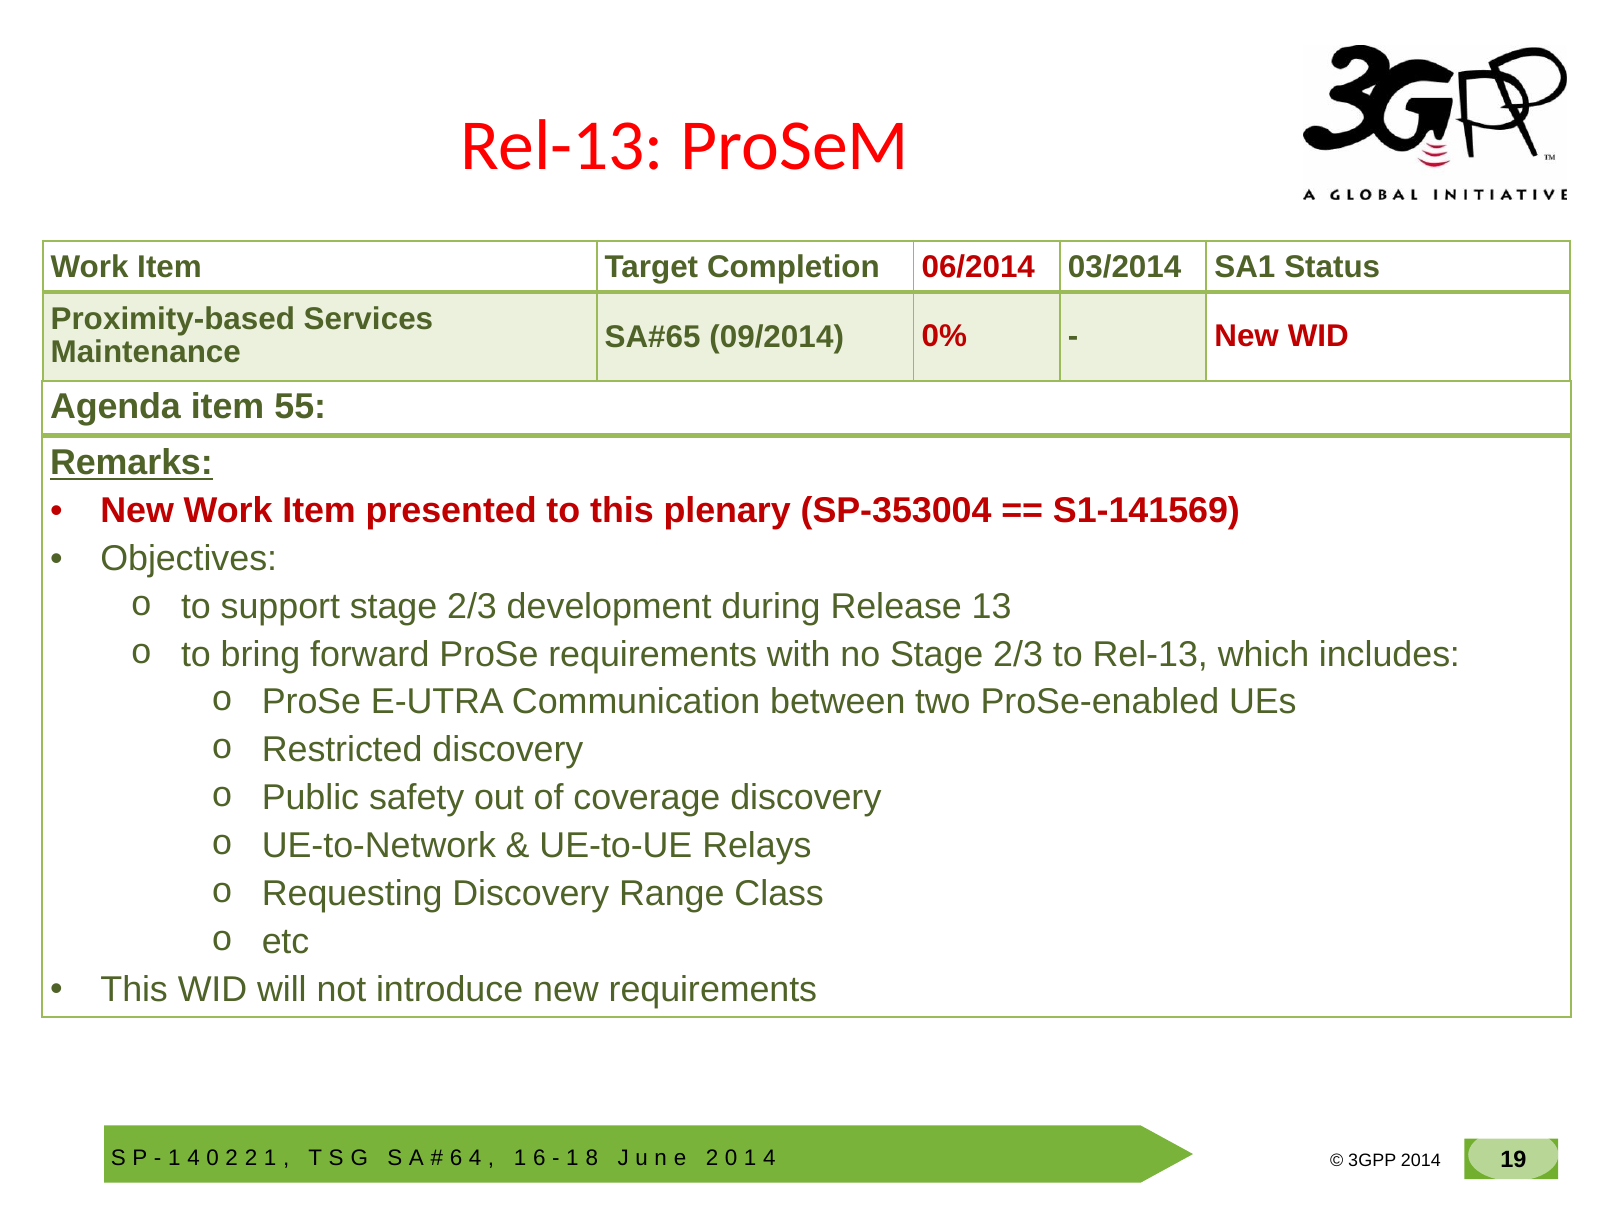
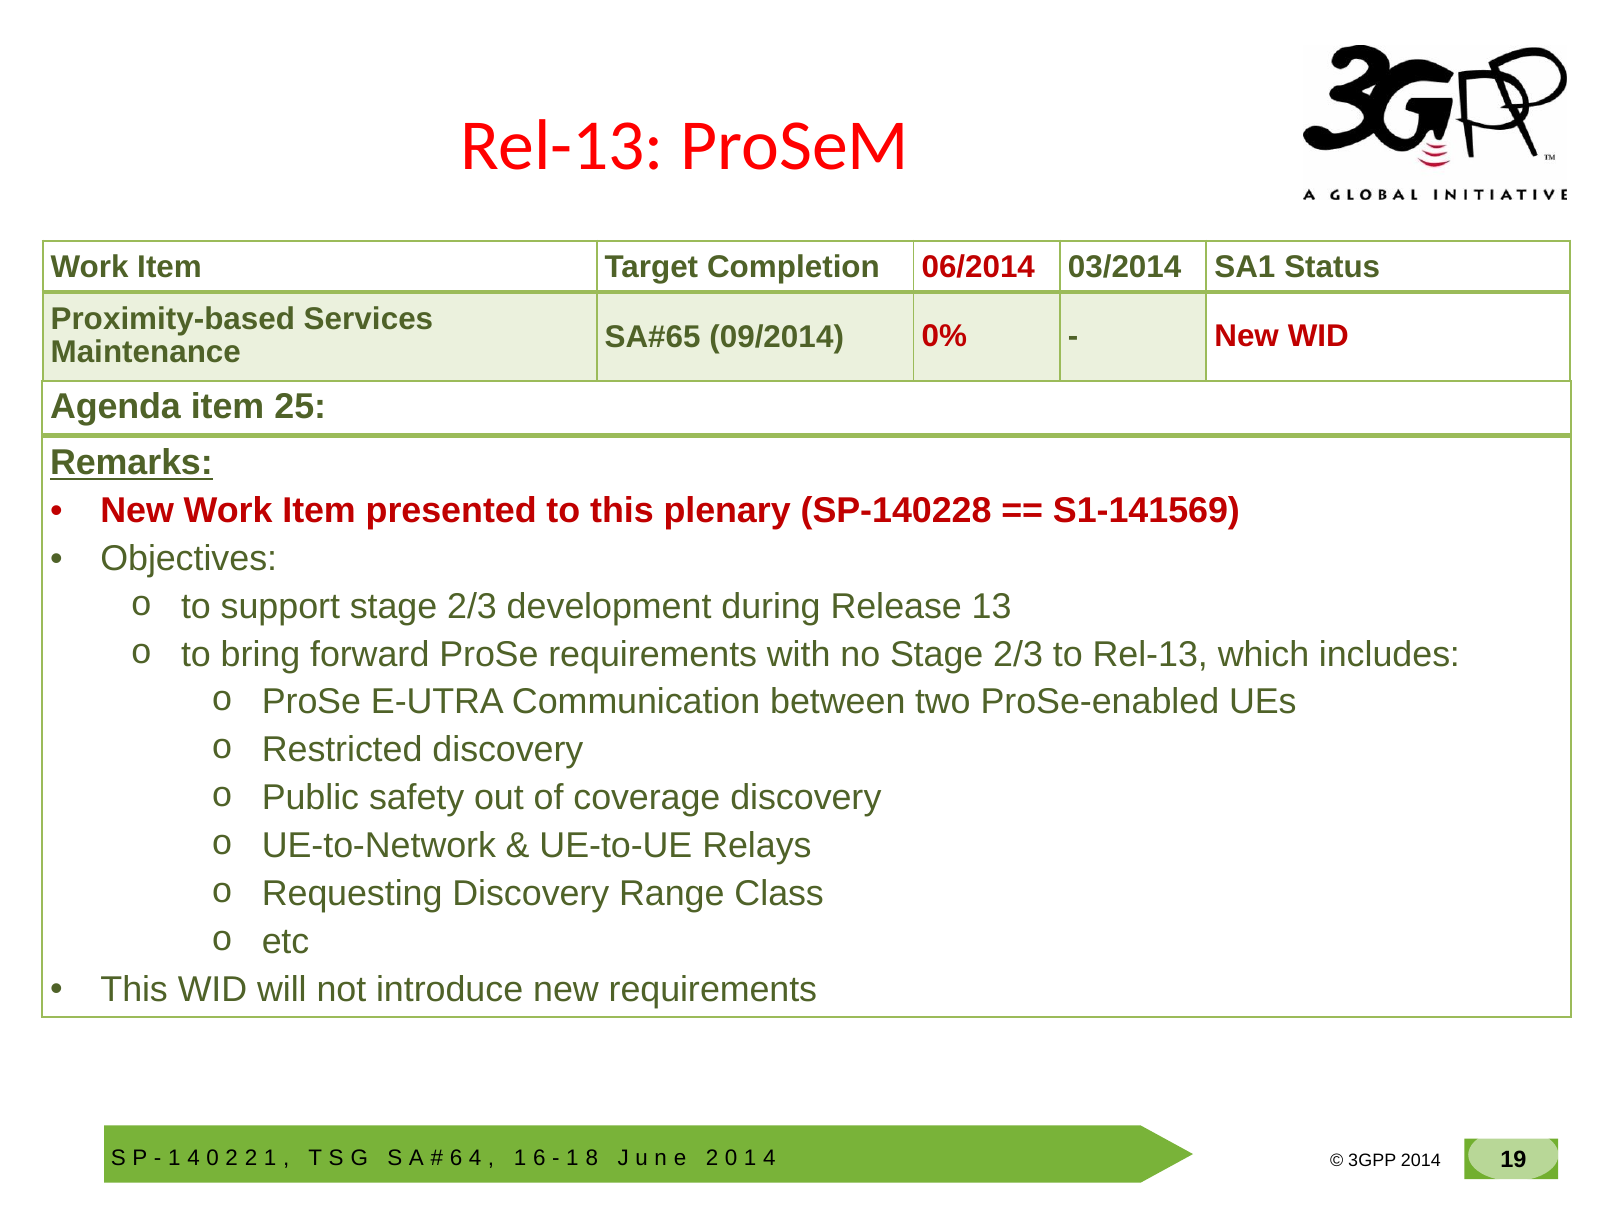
55: 55 -> 25
SP-353004: SP-353004 -> SP-140228
